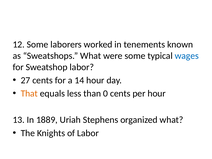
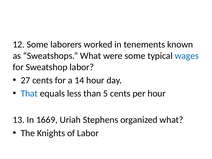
That colour: orange -> blue
0: 0 -> 5
1889: 1889 -> 1669
